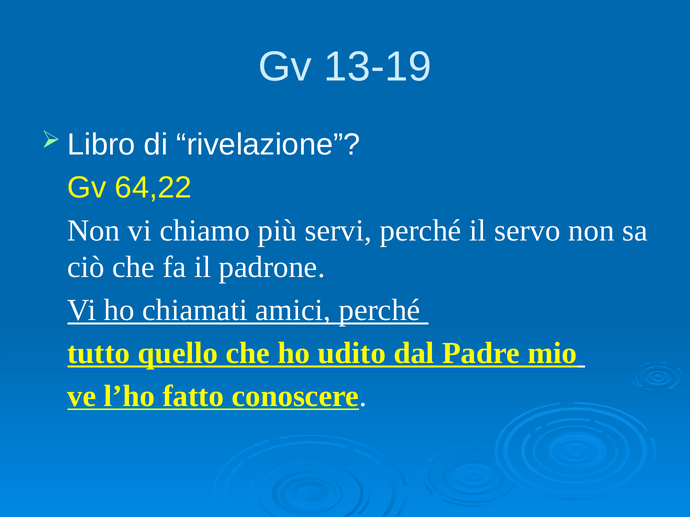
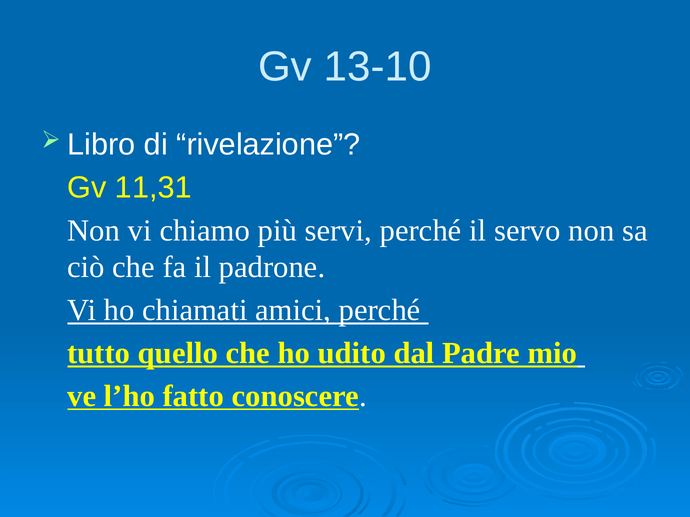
13-19: 13-19 -> 13-10
64,22: 64,22 -> 11,31
